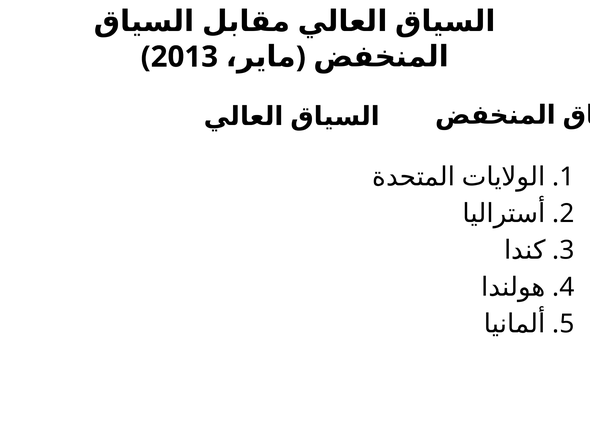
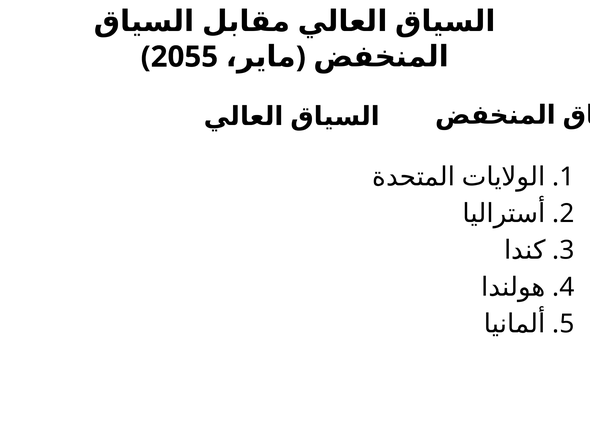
2013: 2013 -> 2055
